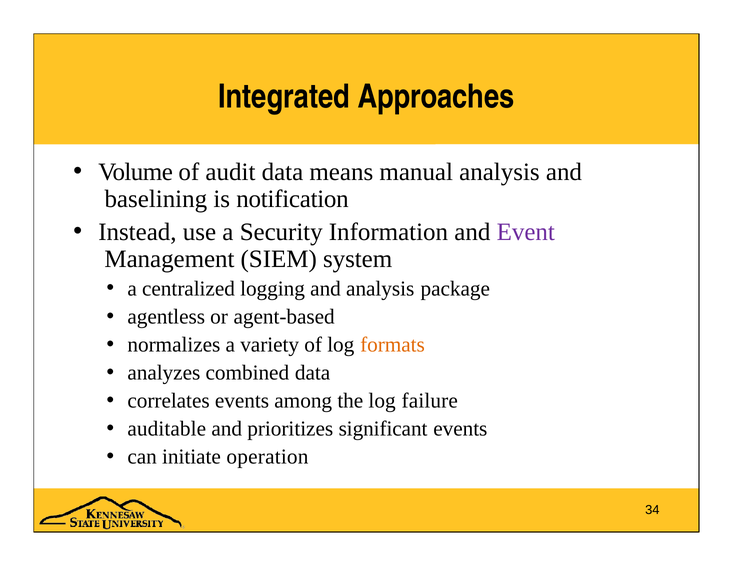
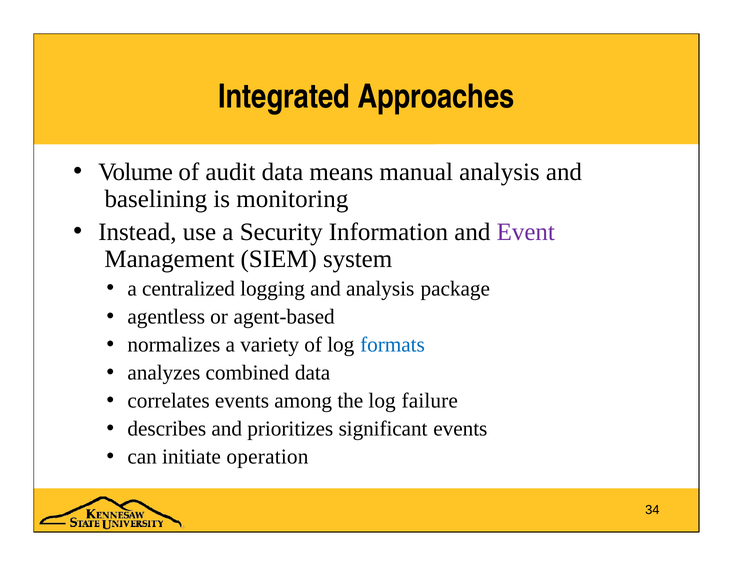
notification: notification -> monitoring
formats colour: orange -> blue
auditable: auditable -> describes
